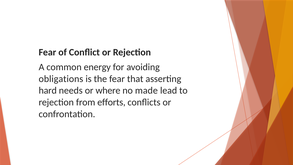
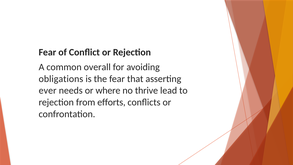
energy: energy -> overall
hard: hard -> ever
made: made -> thrive
